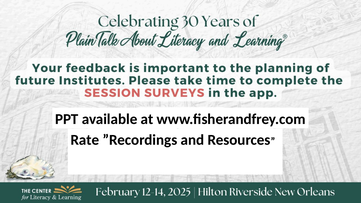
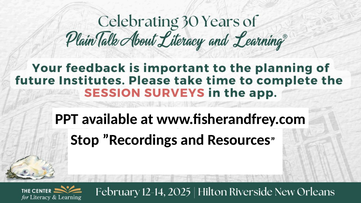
Rate: Rate -> Stop
